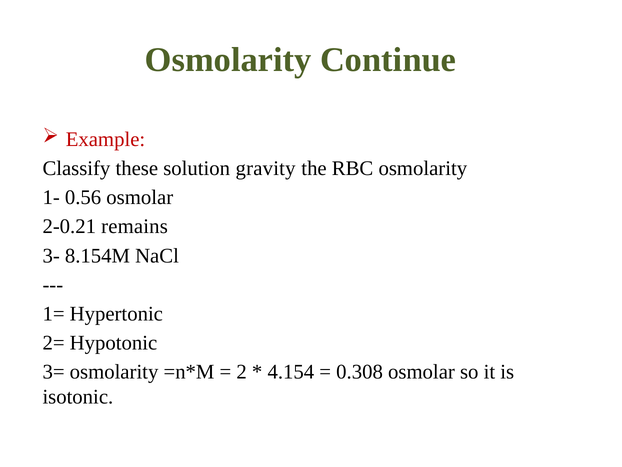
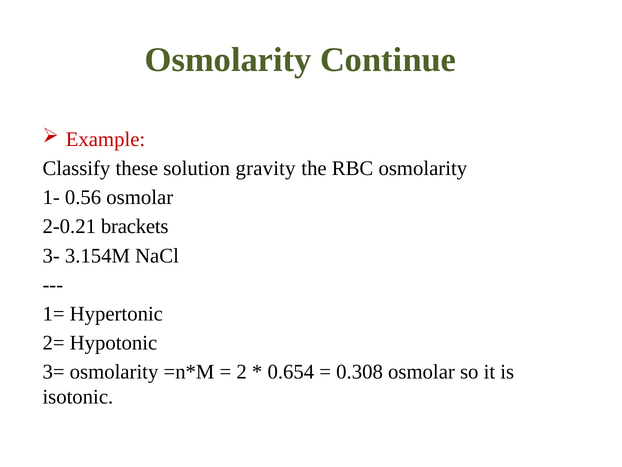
remains: remains -> brackets
8.154M: 8.154M -> 3.154M
4.154: 4.154 -> 0.654
